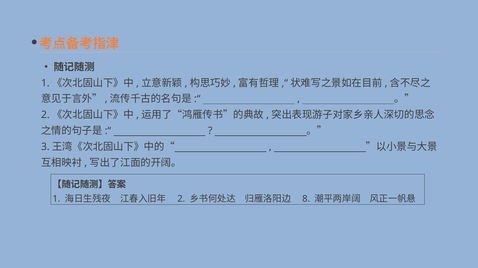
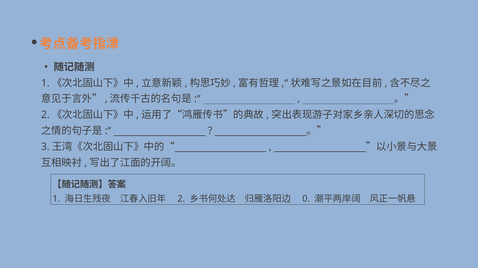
8: 8 -> 0
